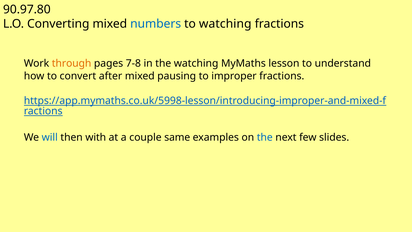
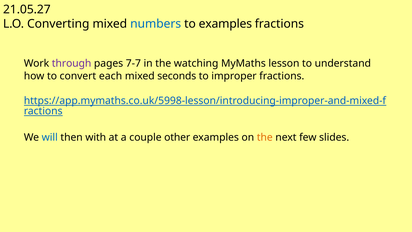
90.97.80: 90.97.80 -> 21.05.27
to watching: watching -> examples
through colour: orange -> purple
7-8: 7-8 -> 7-7
after: after -> each
pausing: pausing -> seconds
same: same -> other
the at (265, 137) colour: blue -> orange
